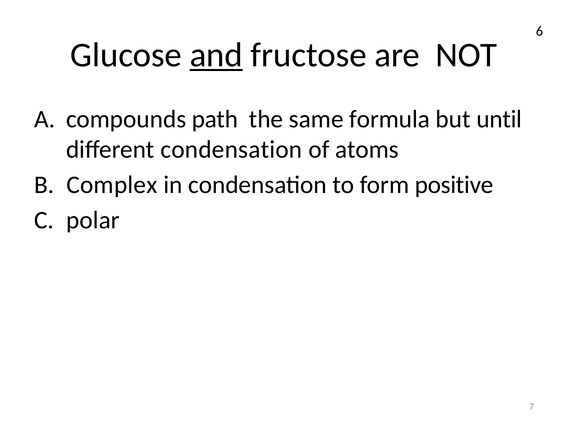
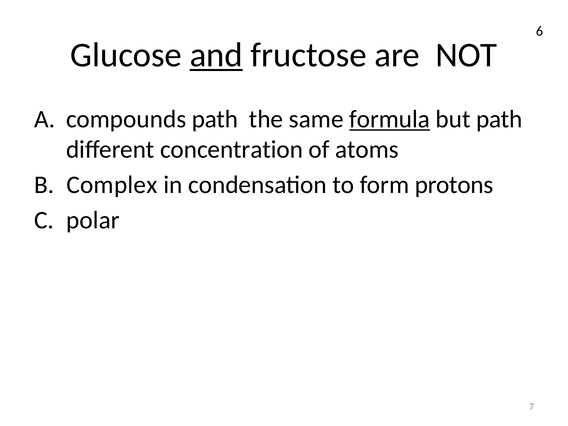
formula underline: none -> present
but until: until -> path
different condensation: condensation -> concentration
positive: positive -> protons
